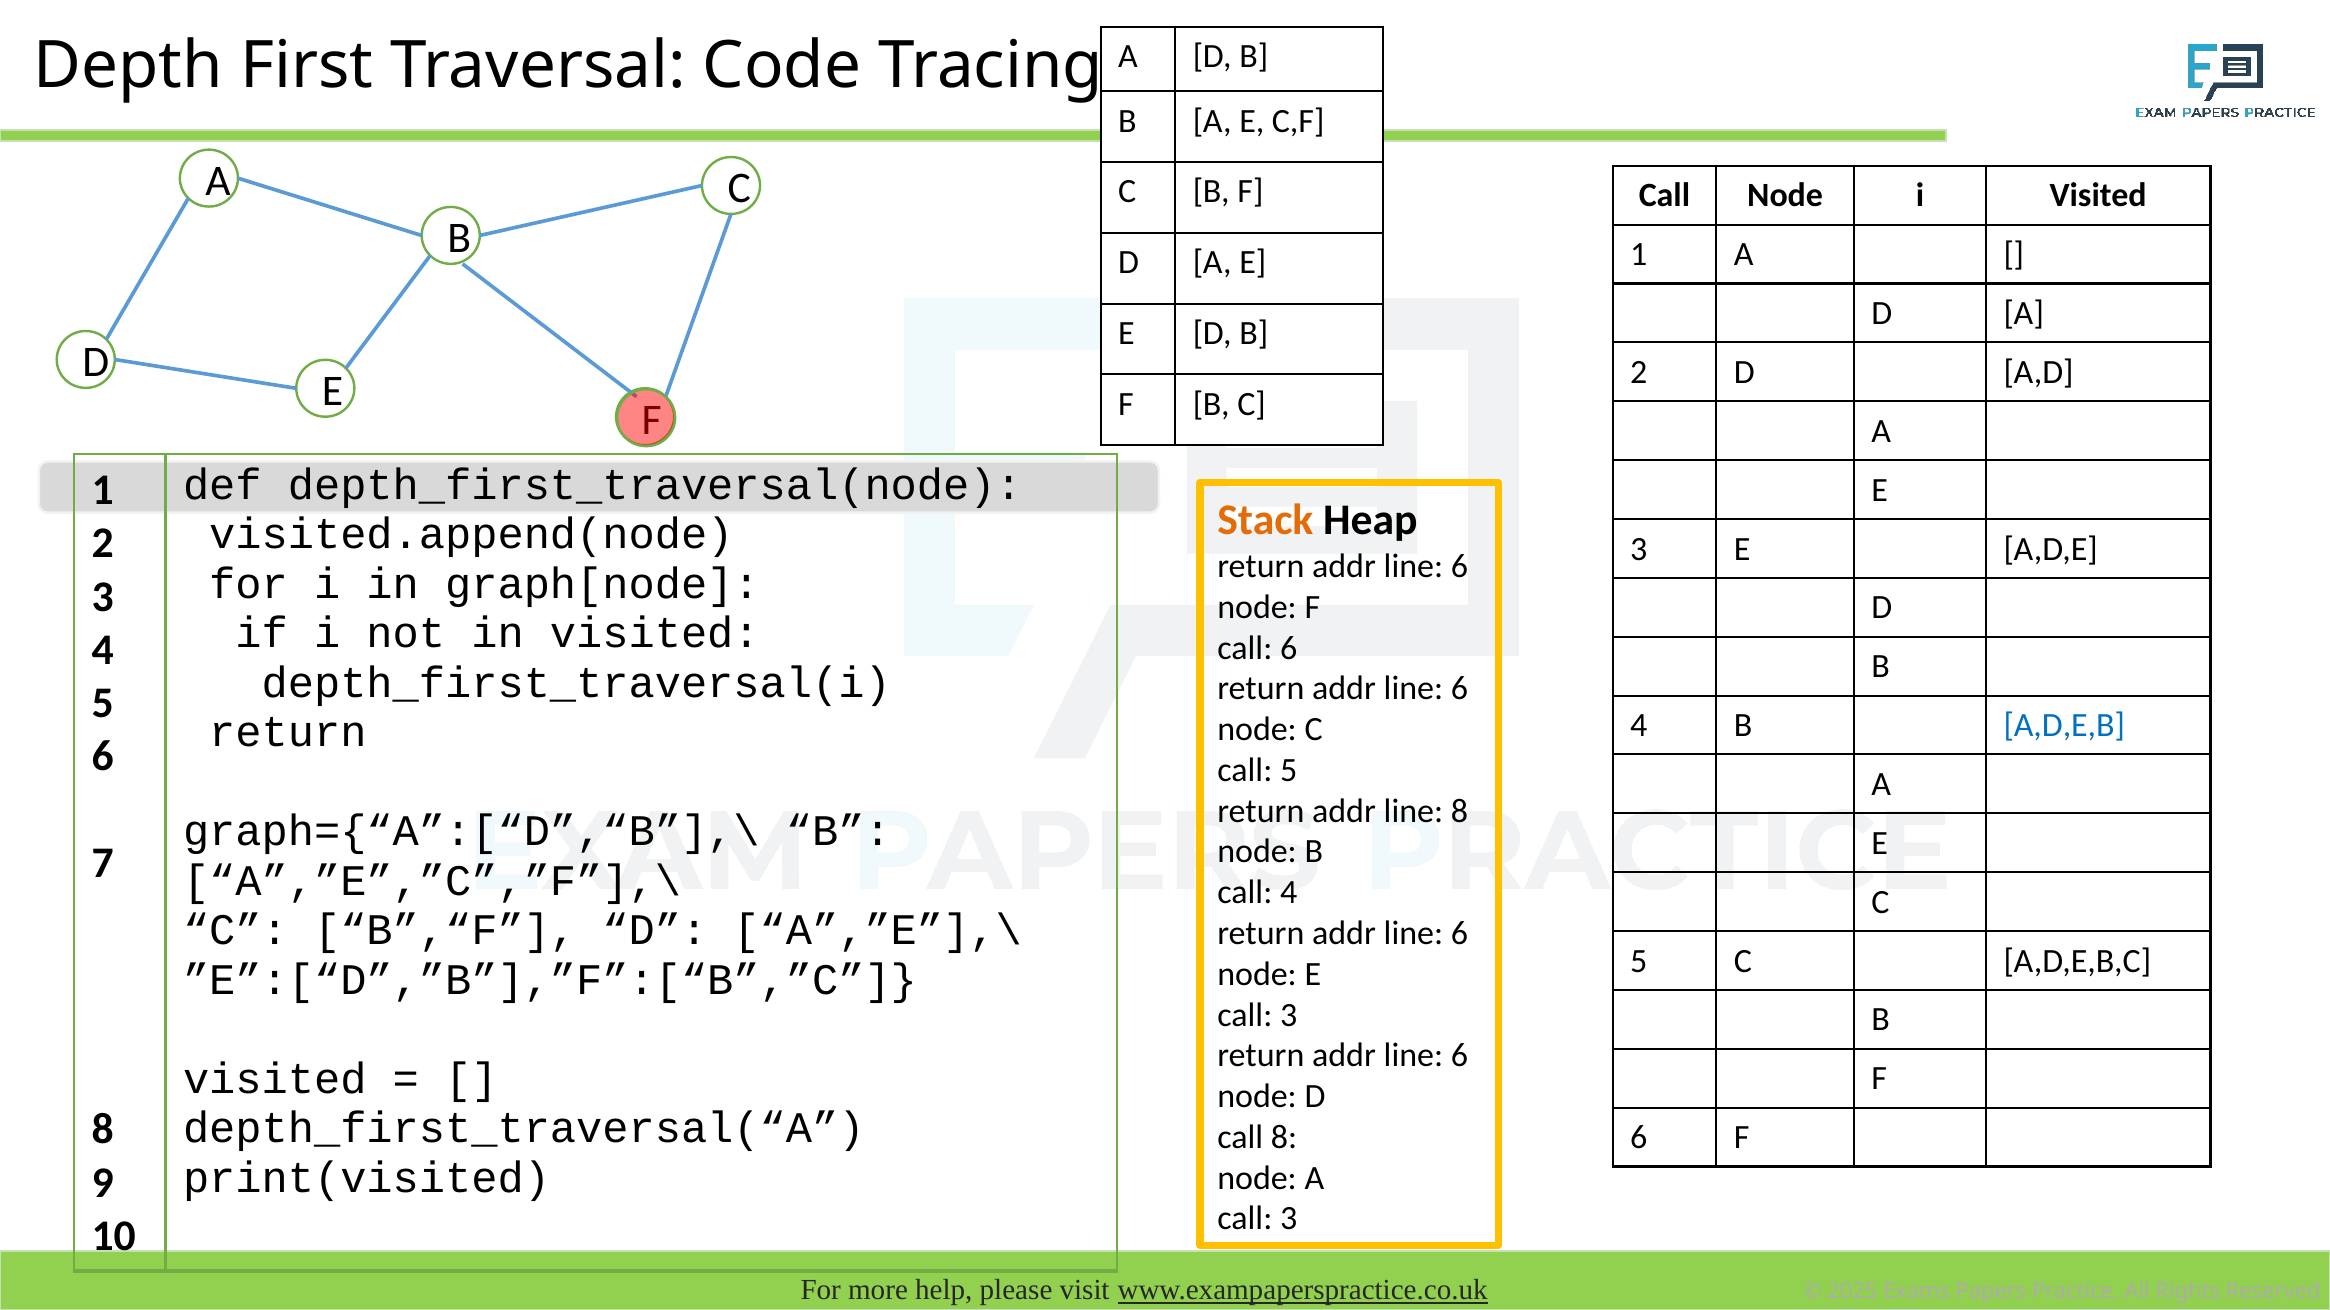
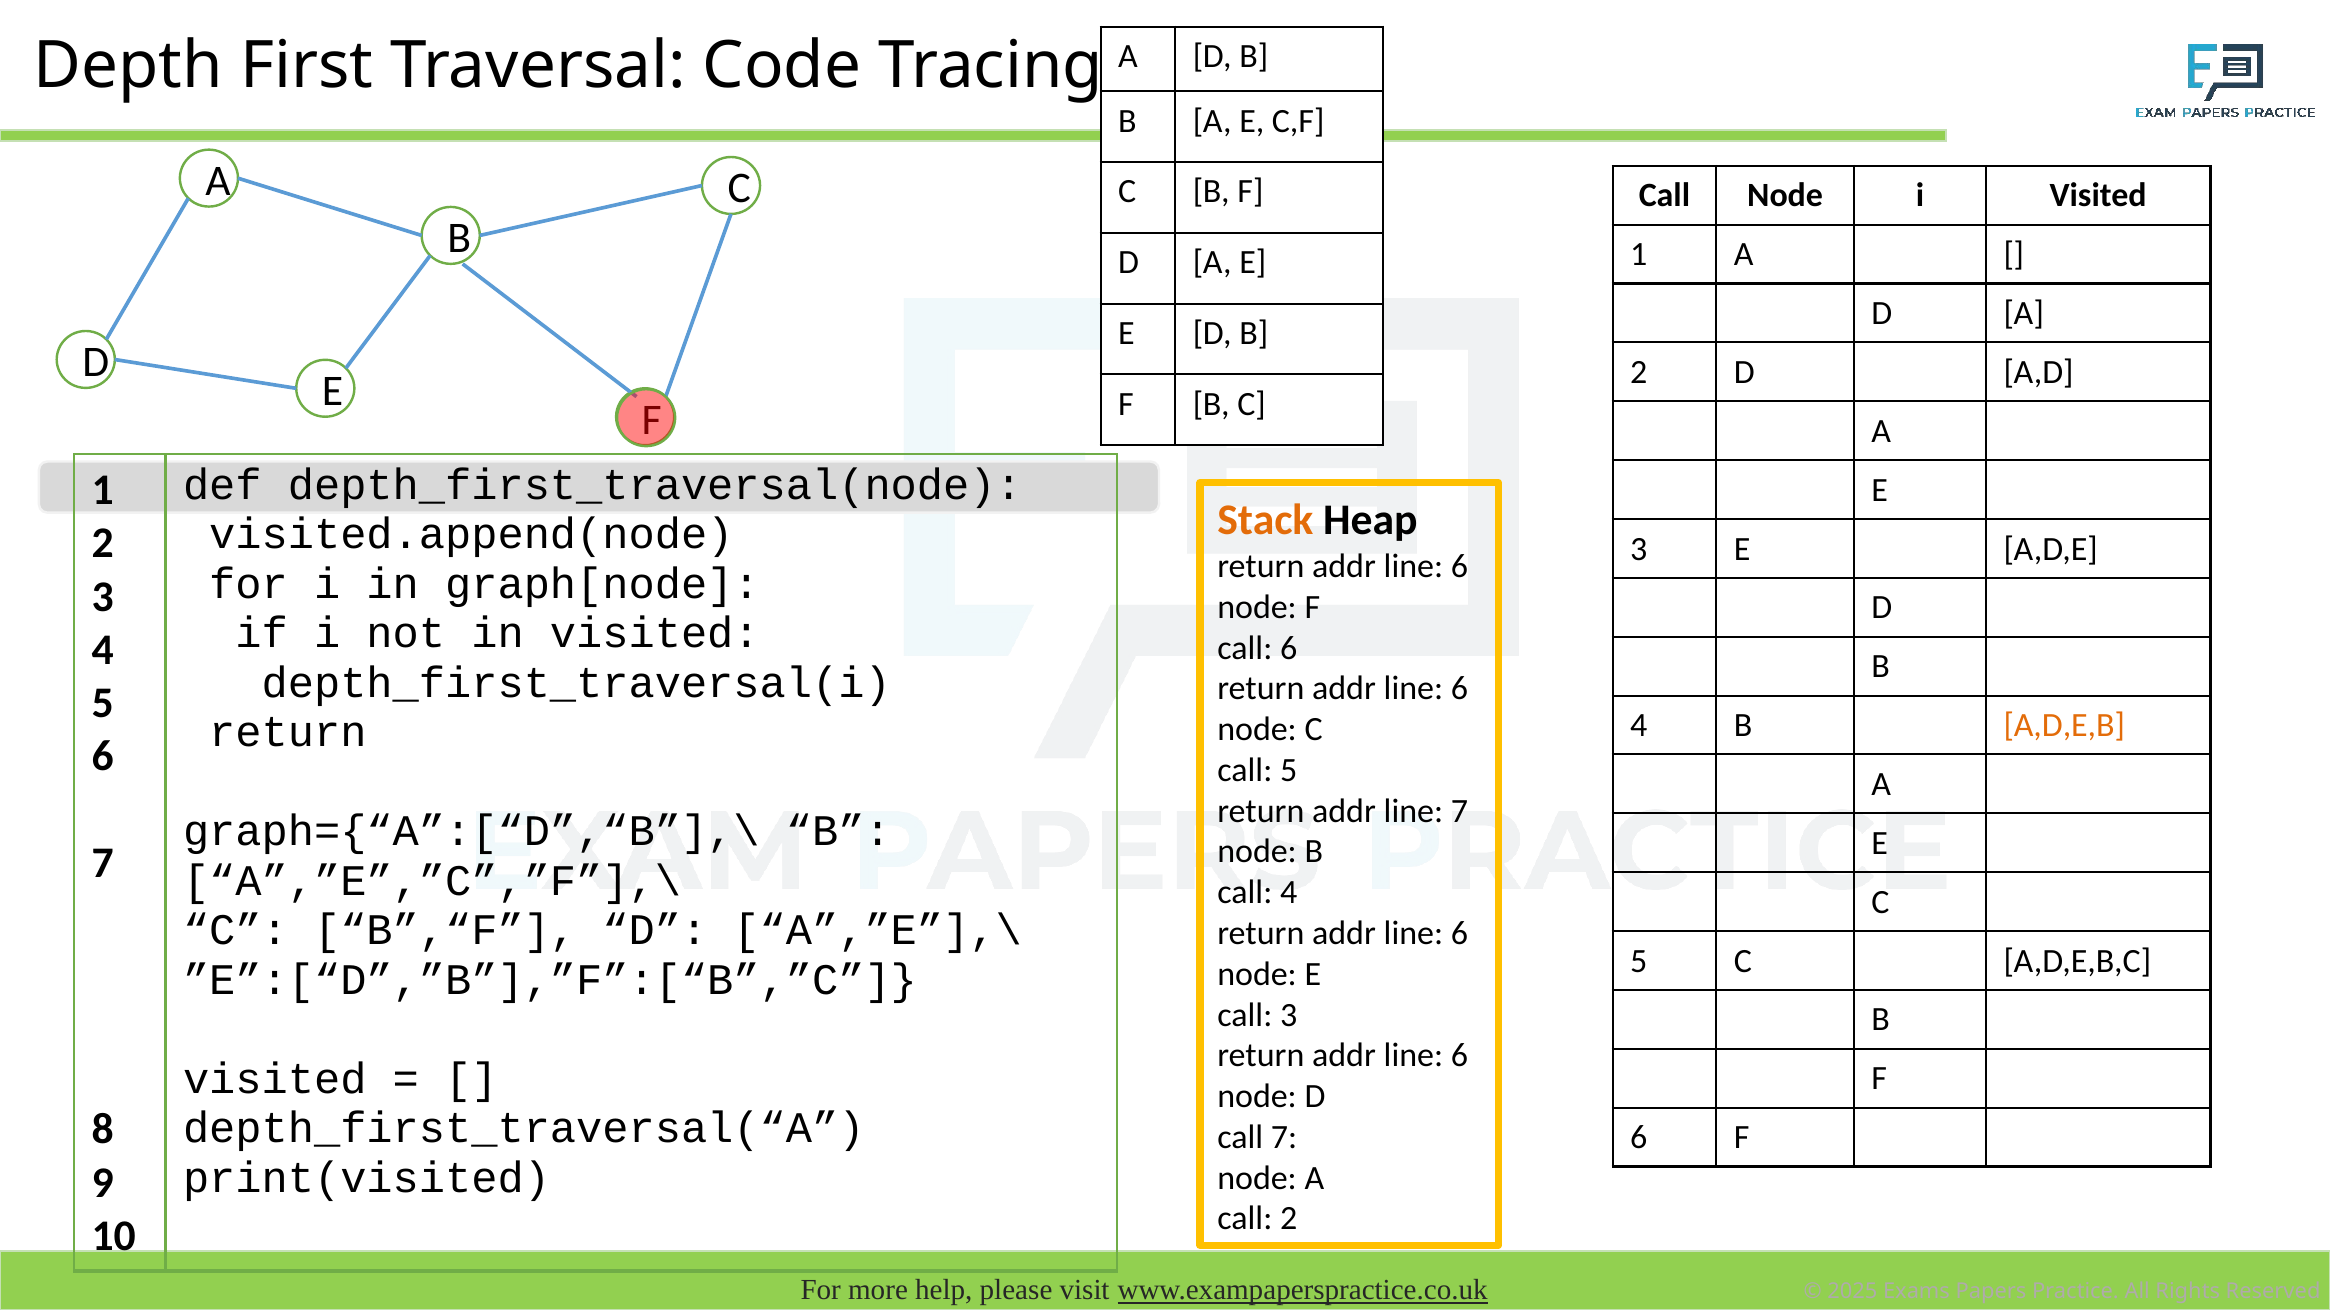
A,D,E,B colour: blue -> orange
line 8: 8 -> 7
call 8: 8 -> 7
3 at (1289, 1219): 3 -> 2
